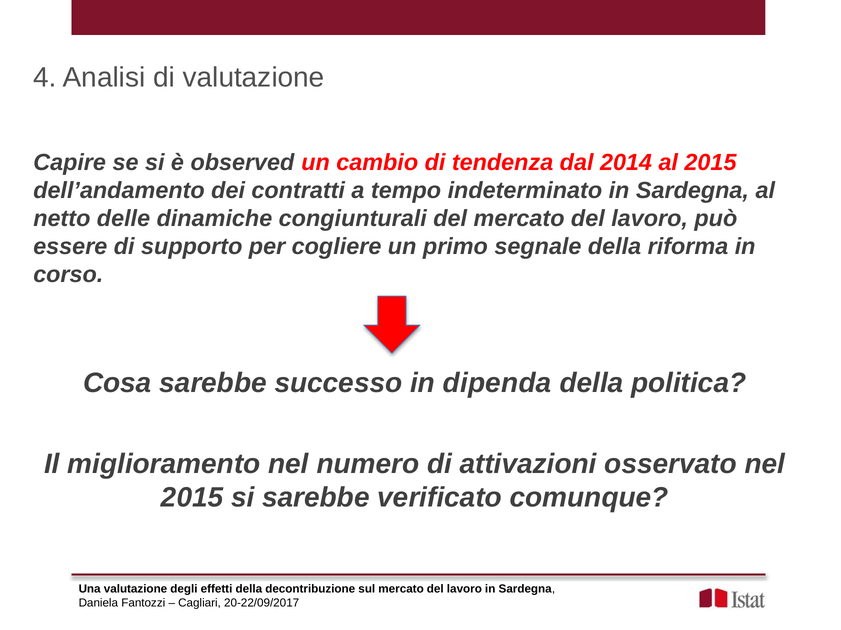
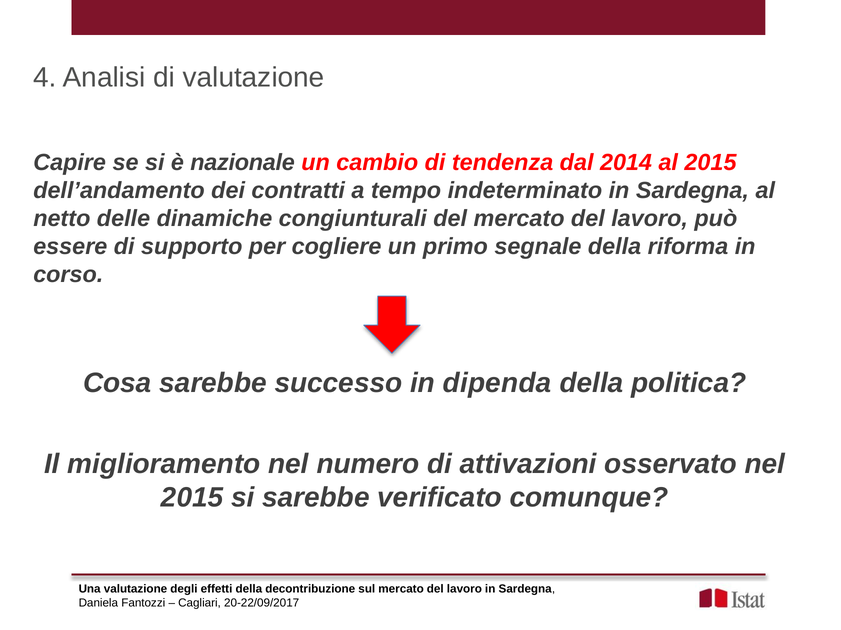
observed: observed -> nazionale
